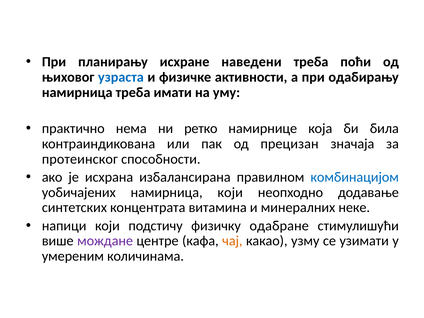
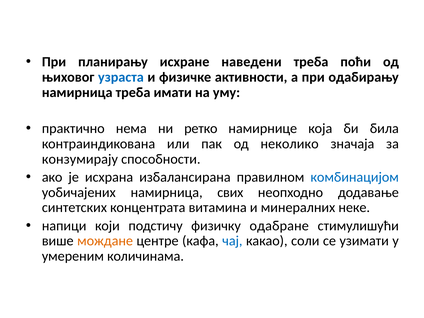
прецизан: прецизан -> неколико
протеинског: протеинског -> конзумирају
намирница који: који -> свих
мождане colour: purple -> orange
чај colour: orange -> blue
узму: узму -> соли
